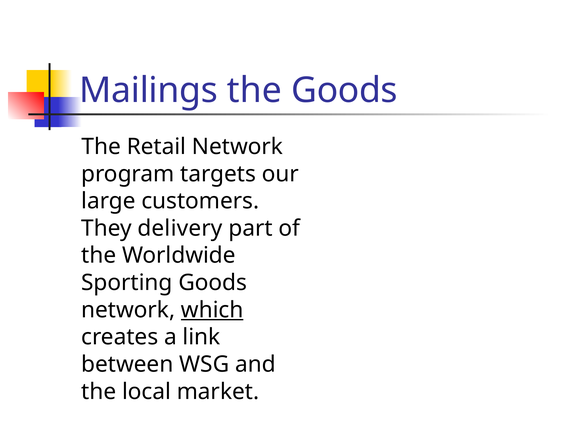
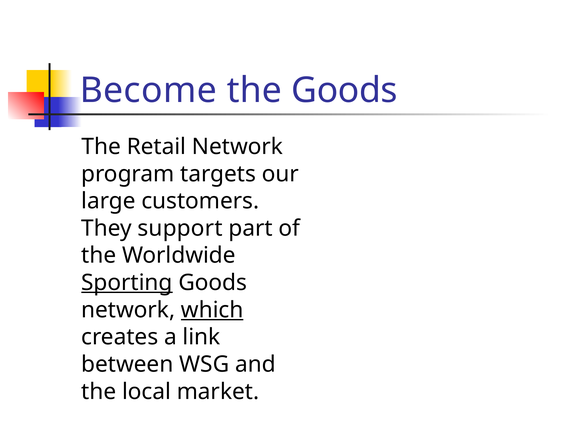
Mailings: Mailings -> Become
delivery: delivery -> support
Sporting underline: none -> present
